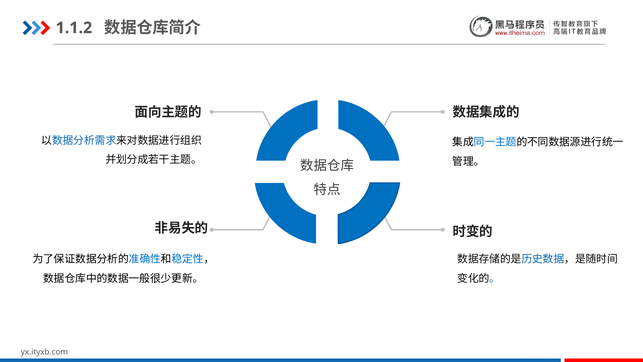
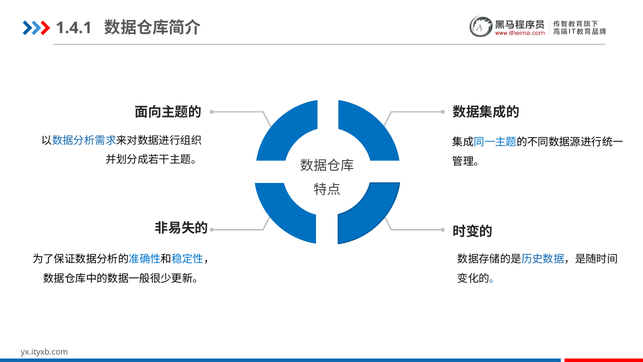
1.1.2: 1.1.2 -> 1.4.1
